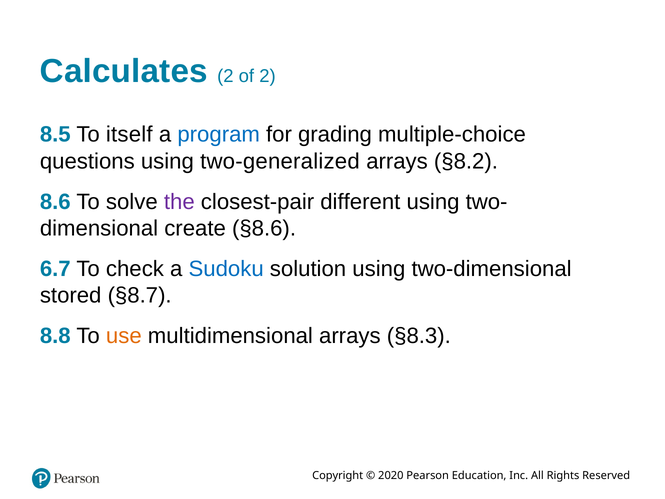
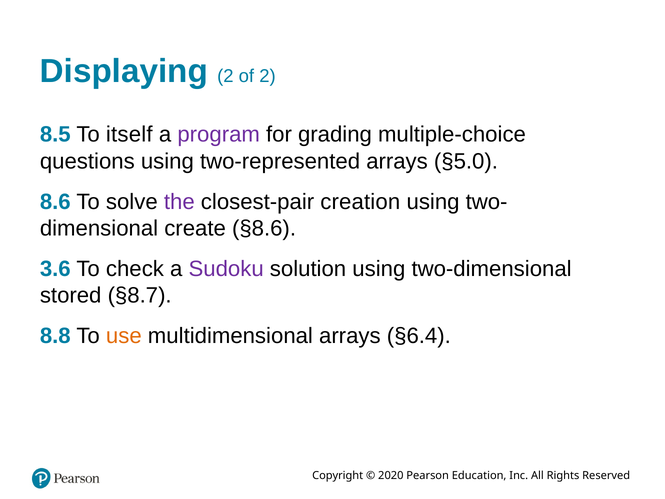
Calculates: Calculates -> Displaying
program colour: blue -> purple
two-generalized: two-generalized -> two-represented
§8.2: §8.2 -> §5.0
different: different -> creation
6.7: 6.7 -> 3.6
Sudoku colour: blue -> purple
§8.3: §8.3 -> §6.4
